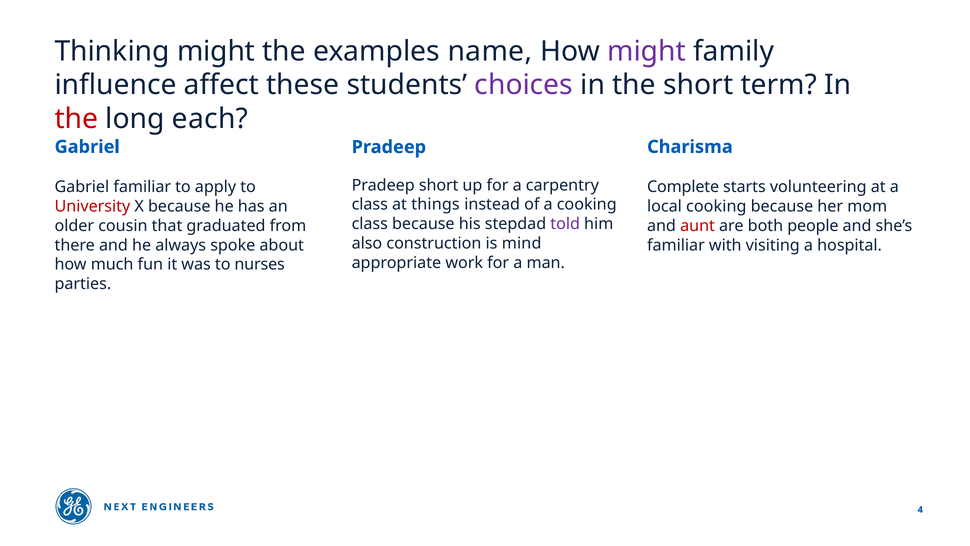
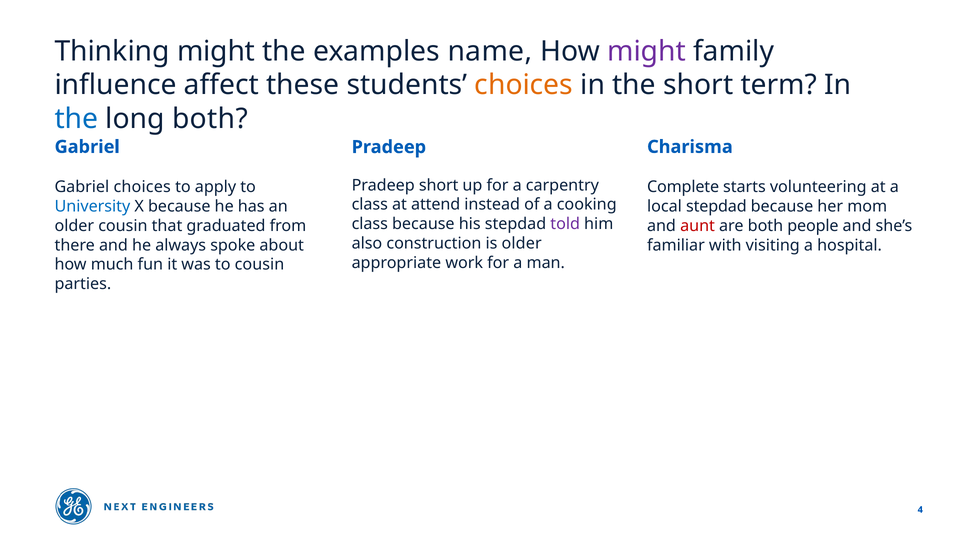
choices at (524, 85) colour: purple -> orange
the at (76, 119) colour: red -> blue
long each: each -> both
Gabriel familiar: familiar -> choices
things: things -> attend
University colour: red -> blue
local cooking: cooking -> stepdad
is mind: mind -> older
to nurses: nurses -> cousin
